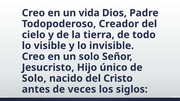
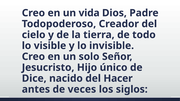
Solo at (34, 79): Solo -> Dice
Cristo: Cristo -> Hacer
